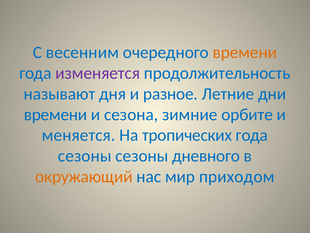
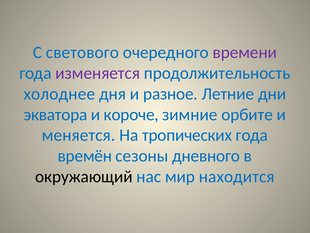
весенним: весенним -> светового
времени at (245, 52) colour: orange -> purple
называют: называют -> холоднее
времени at (56, 114): времени -> экватора
сезона: сезона -> короче
сезоны at (85, 156): сезоны -> времён
окружающий colour: orange -> black
приходом: приходом -> находится
